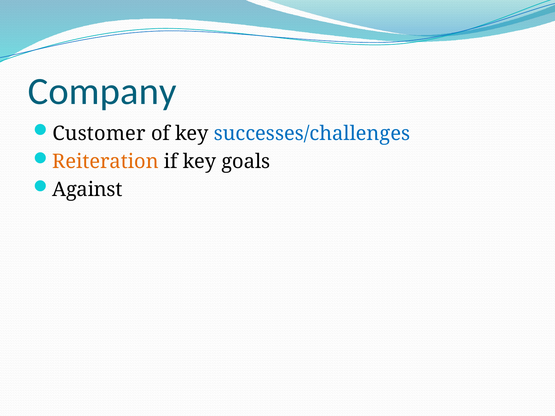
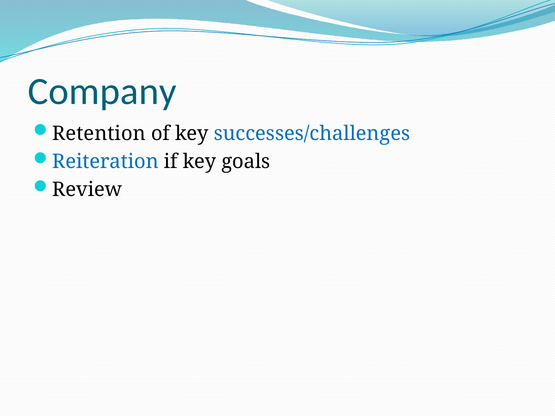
Customer: Customer -> Retention
Reiteration colour: orange -> blue
Against: Against -> Review
